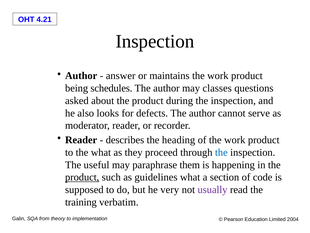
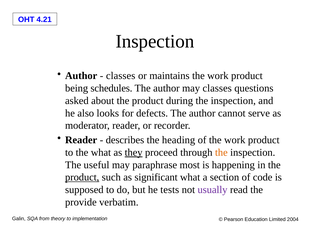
answer at (121, 76): answer -> classes
they underline: none -> present
the at (221, 152) colour: blue -> orange
them: them -> most
guidelines: guidelines -> significant
very: very -> tests
training: training -> provide
